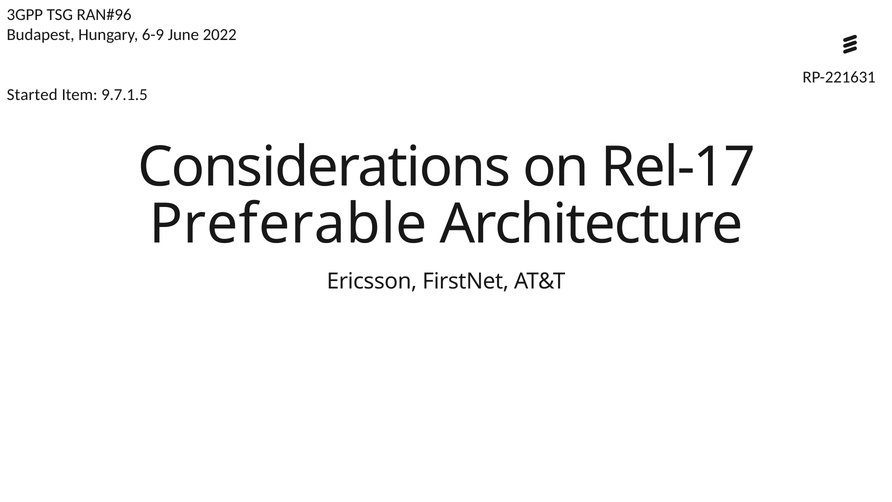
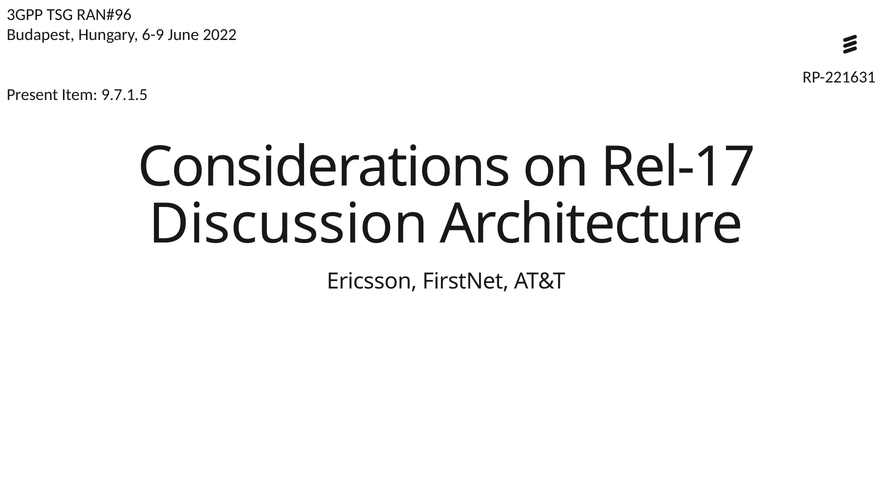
Started: Started -> Present
Preferable: Preferable -> Discussion
